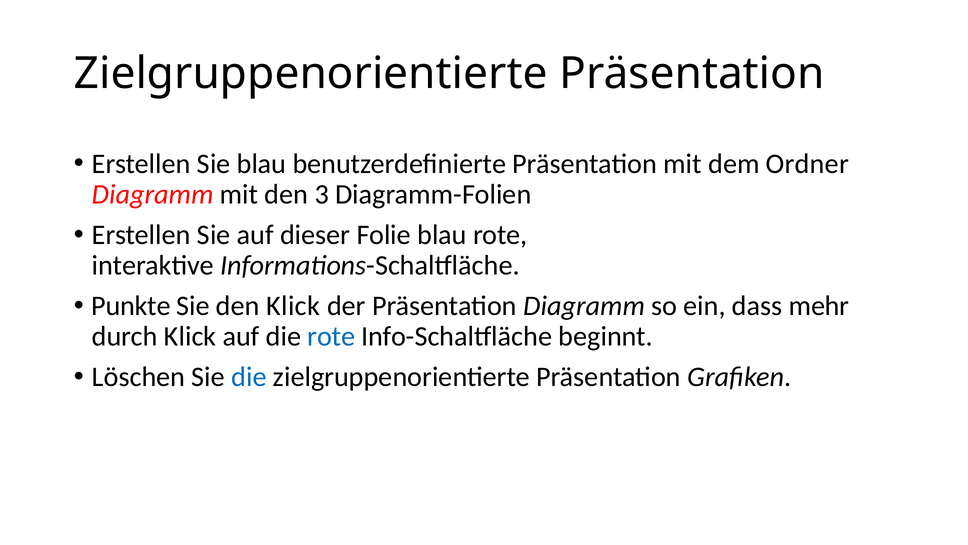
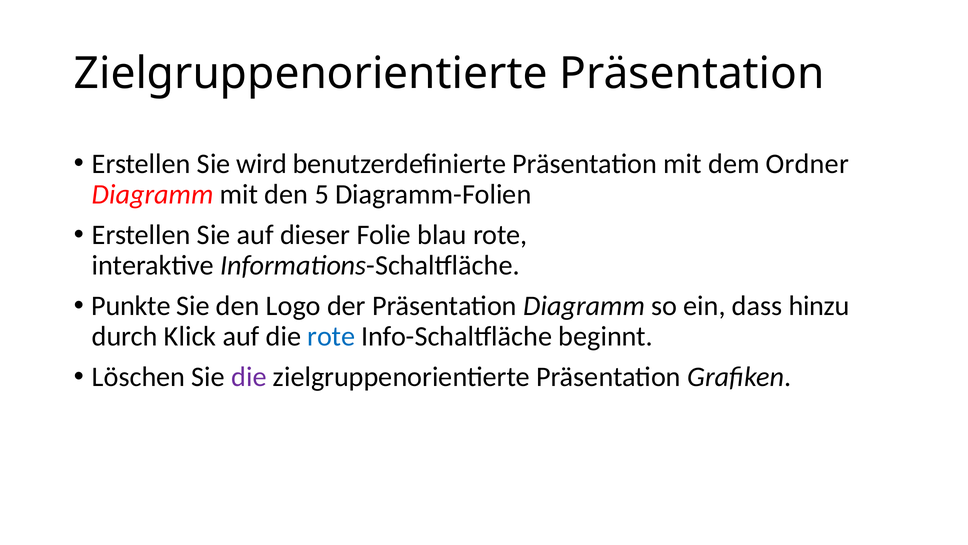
Sie blau: blau -> wird
3: 3 -> 5
den Klick: Klick -> Logo
mehr: mehr -> hinzu
die at (249, 377) colour: blue -> purple
